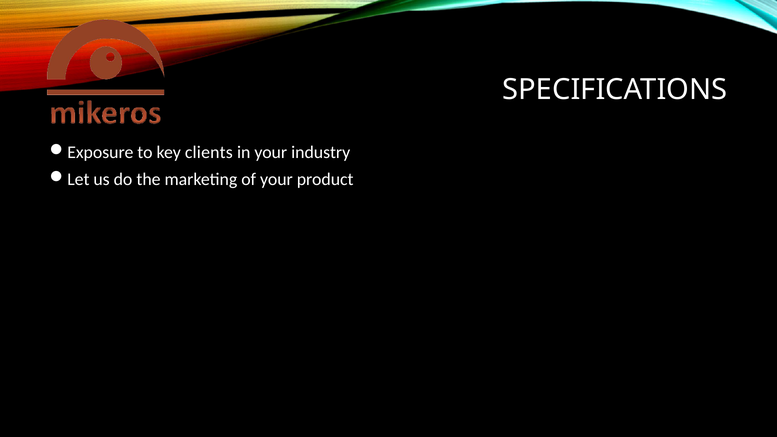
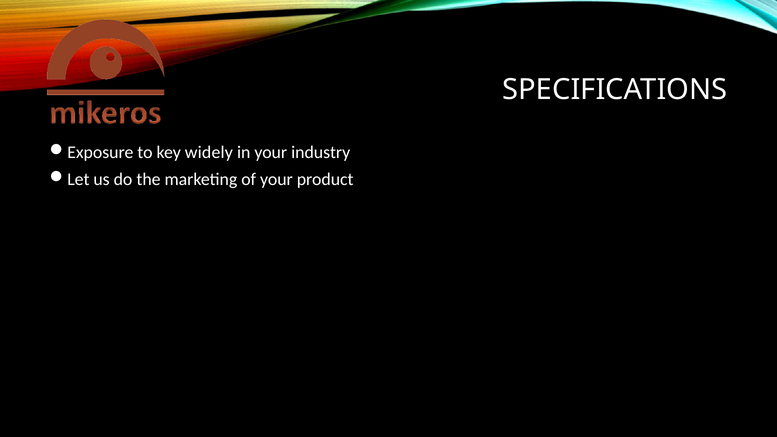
clients: clients -> widely
